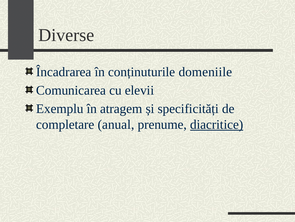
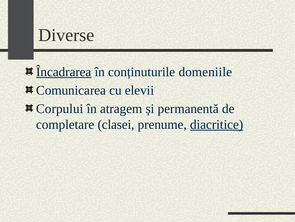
Încadrarea underline: none -> present
Exemplu: Exemplu -> Corpului
specificități: specificități -> permanentă
anual: anual -> clasei
